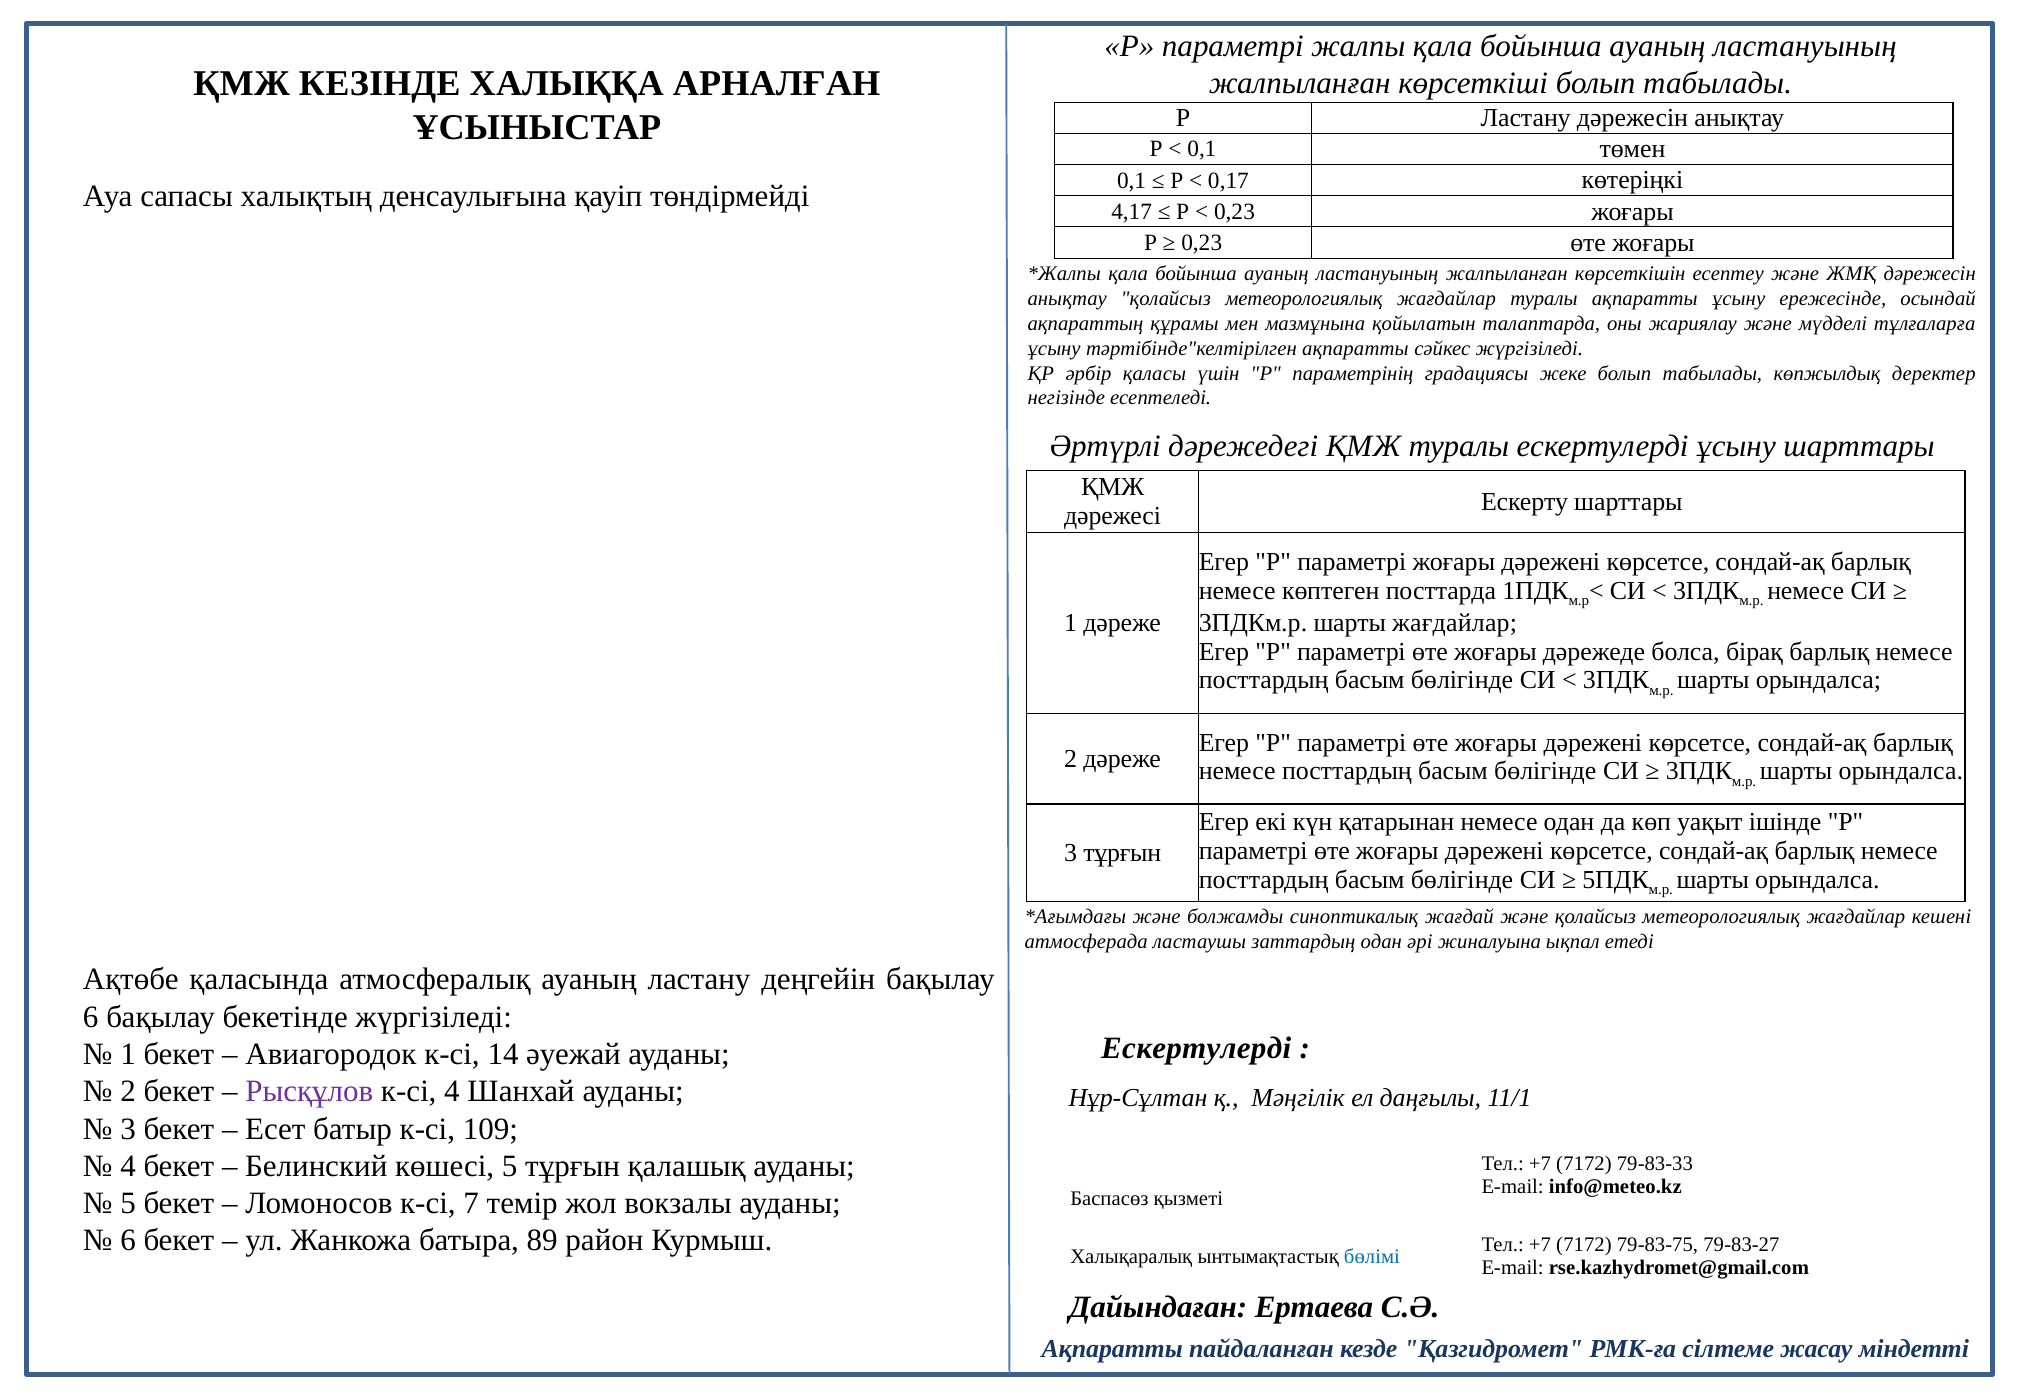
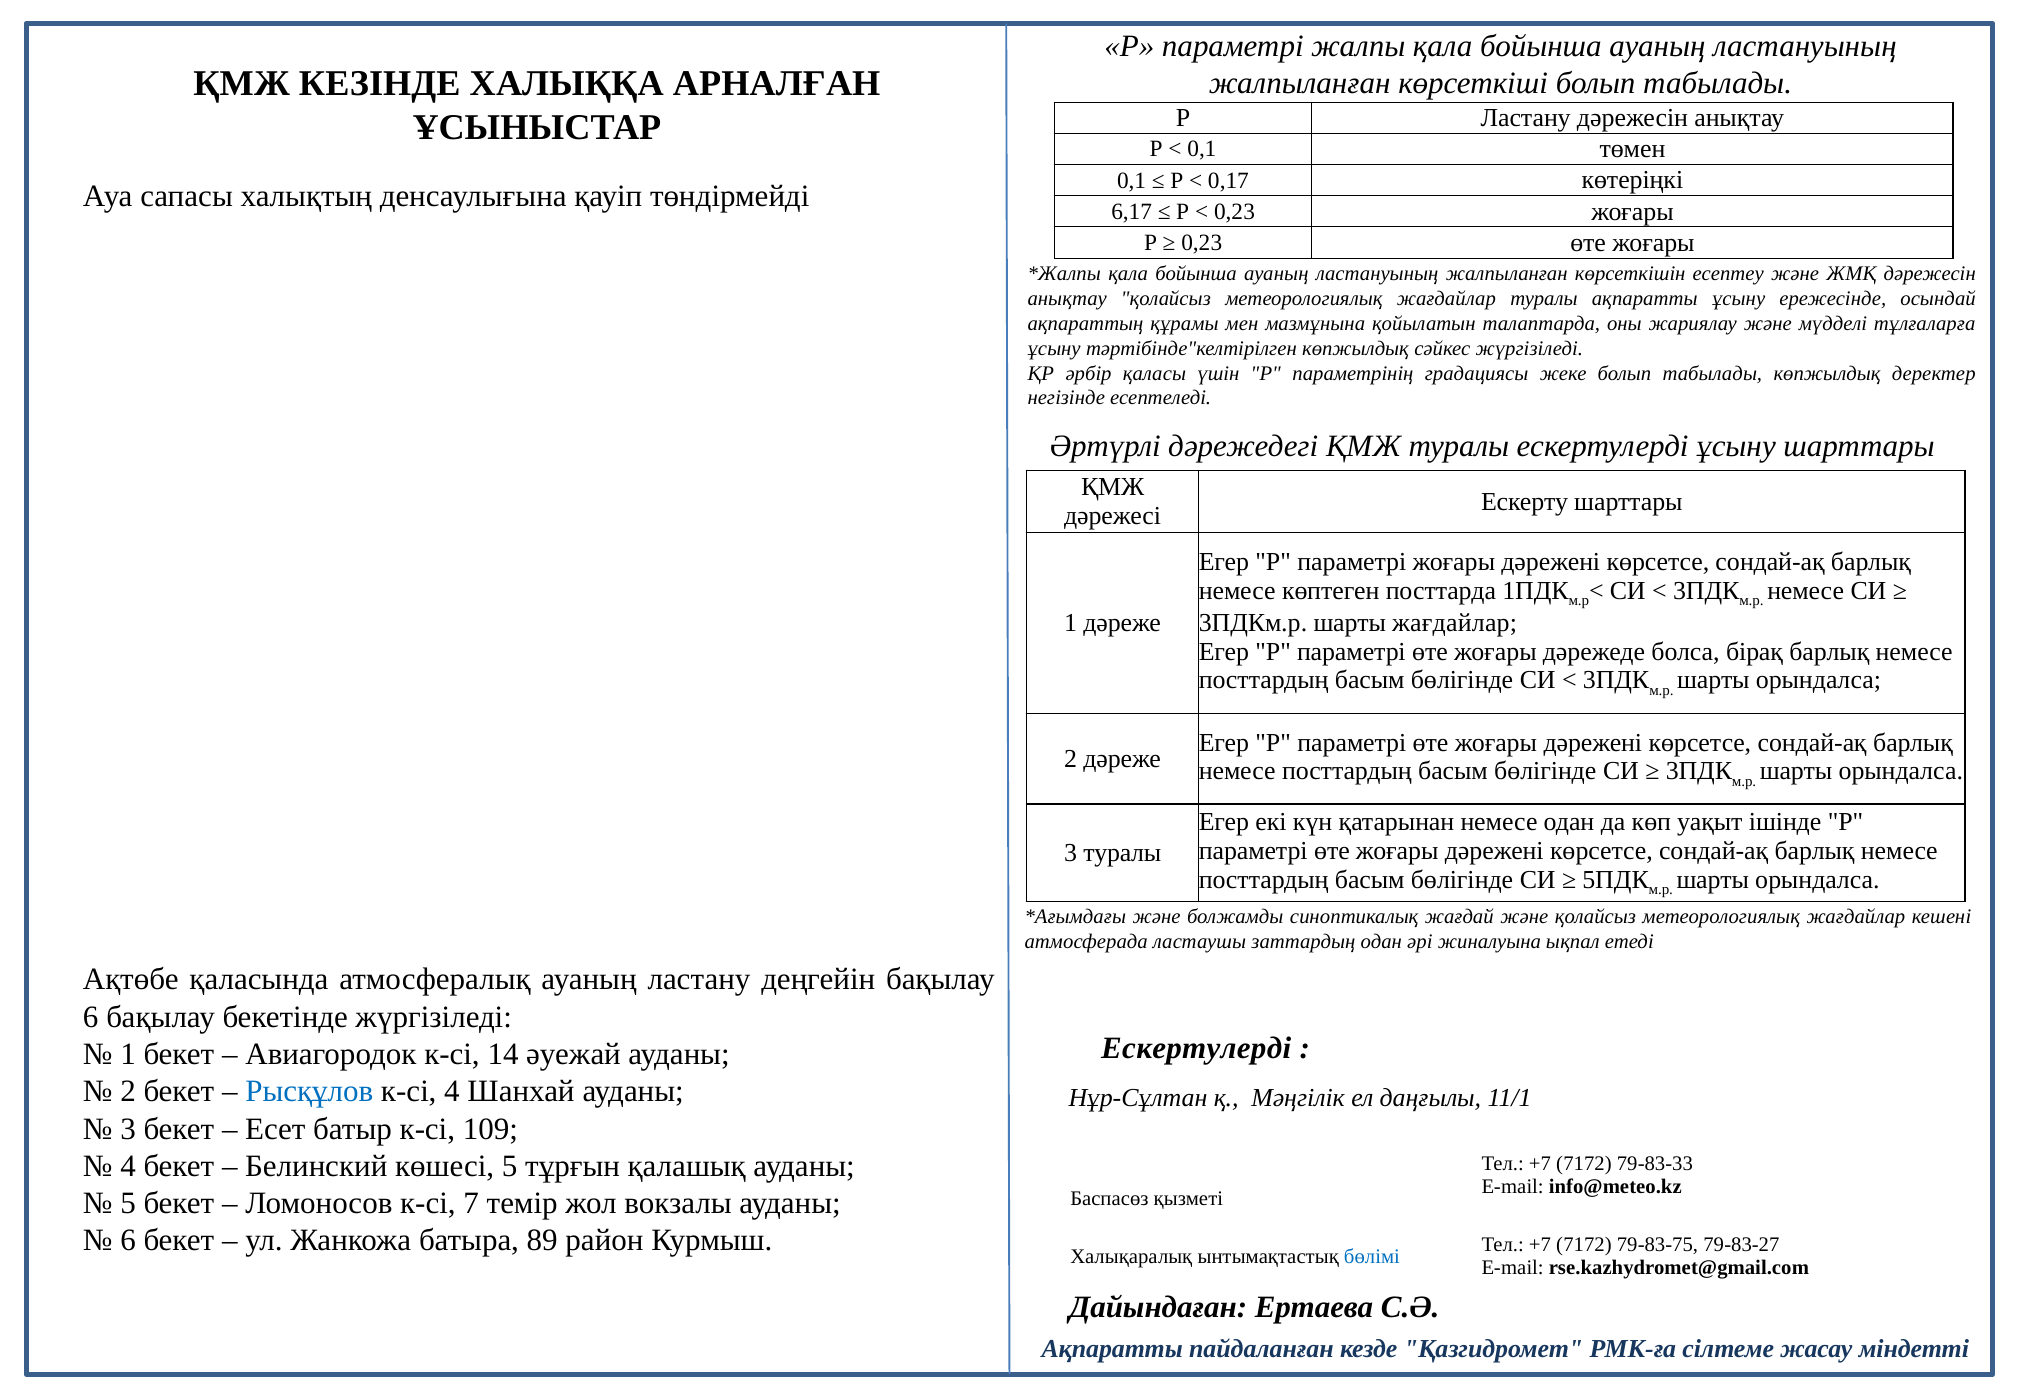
4,17: 4,17 -> 6,17
тәртібінде"келтірілген ақпаратты: ақпаратты -> көпжылдық
3 тұрғын: тұрғын -> туралы
Рысқұлов colour: purple -> blue
